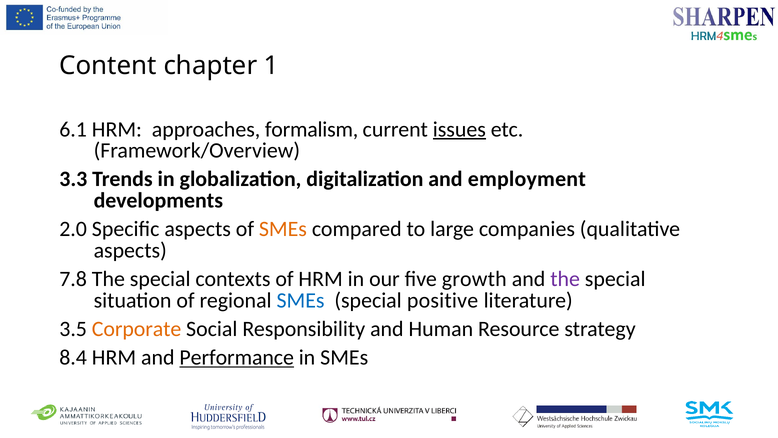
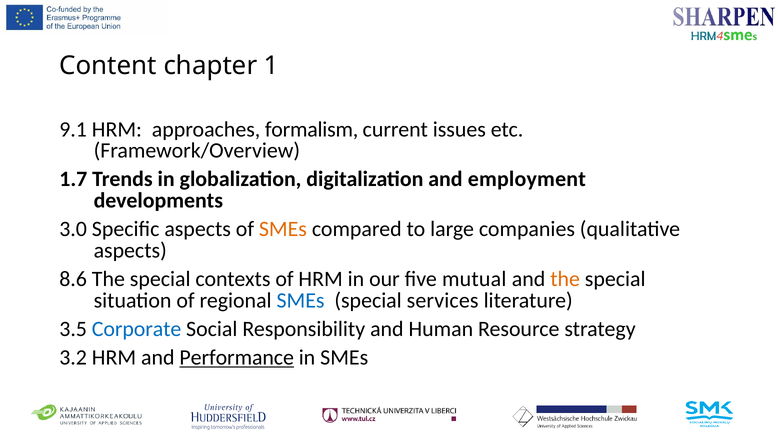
6.1: 6.1 -> 9.1
issues underline: present -> none
3.3: 3.3 -> 1.7
2.0: 2.0 -> 3.0
7.8: 7.8 -> 8.6
growth: growth -> mutual
the at (565, 279) colour: purple -> orange
positive: positive -> services
Corporate colour: orange -> blue
8.4: 8.4 -> 3.2
